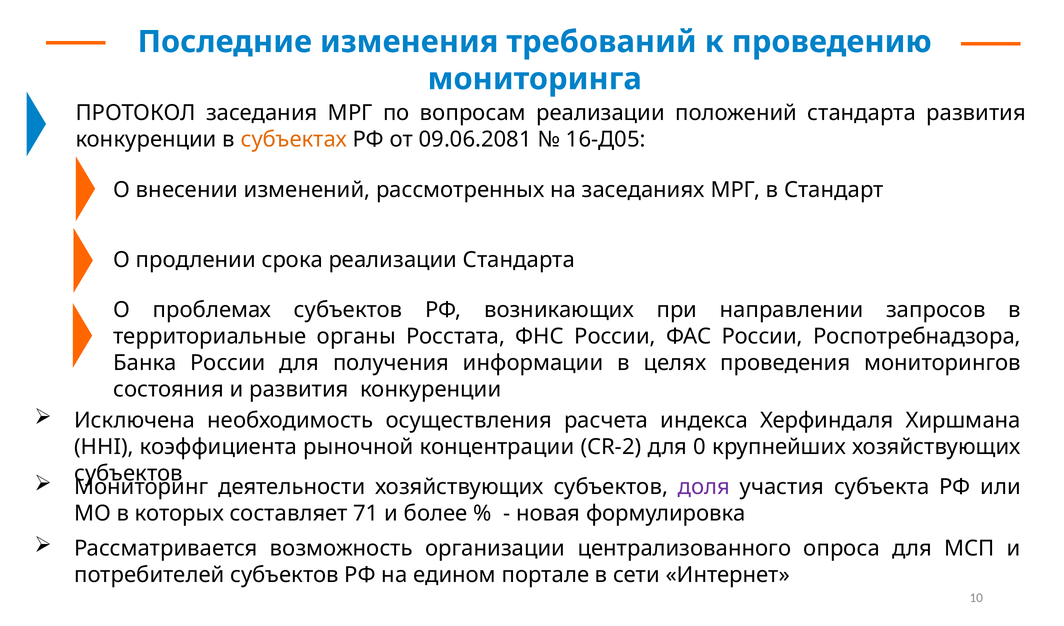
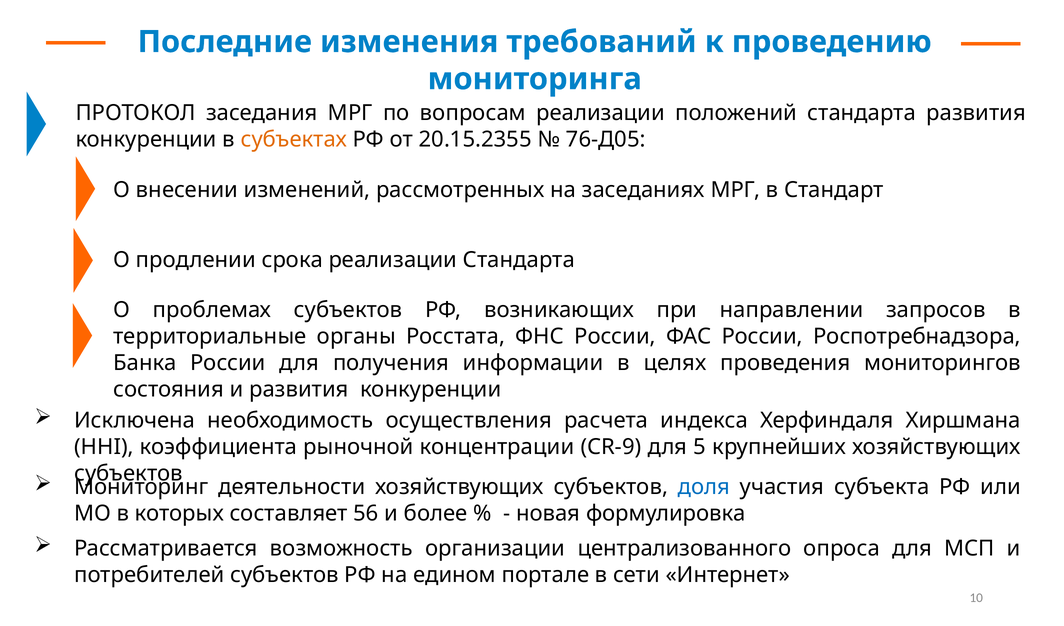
09.06.2081: 09.06.2081 -> 20.15.2355
16-Д05: 16-Д05 -> 76-Д05
CR-2: CR-2 -> CR-9
0: 0 -> 5
доля colour: purple -> blue
71: 71 -> 56
